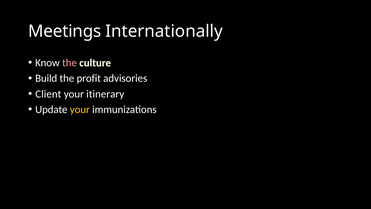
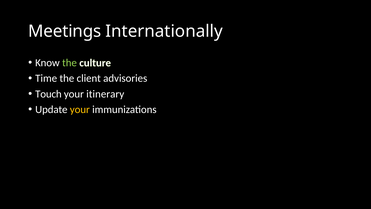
the at (69, 63) colour: pink -> light green
Build: Build -> Time
profit: profit -> client
Client: Client -> Touch
